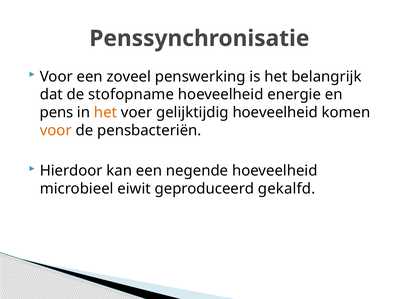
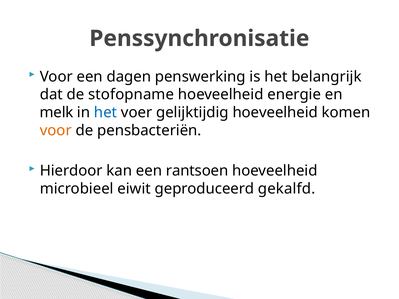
zoveel: zoveel -> dagen
pens: pens -> melk
het at (106, 113) colour: orange -> blue
negende: negende -> rantsoen
